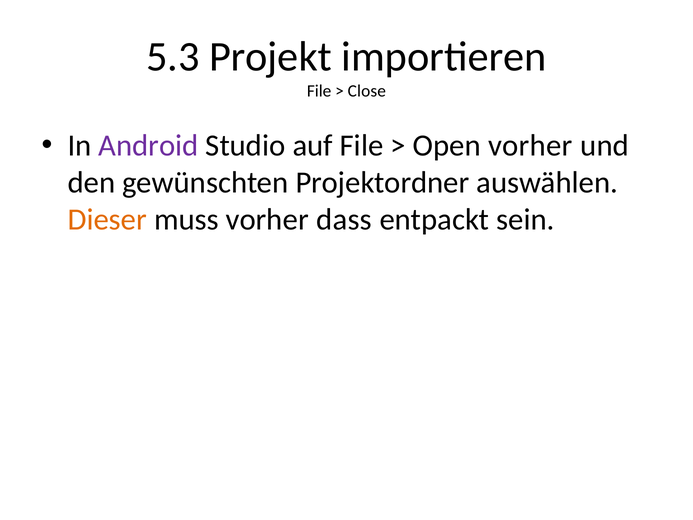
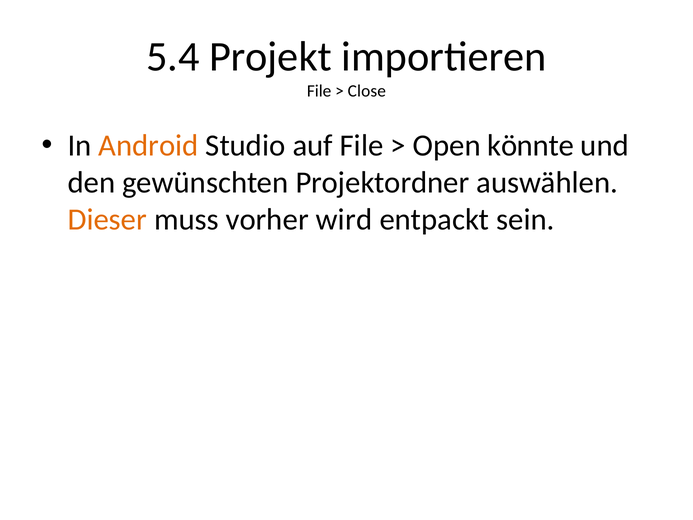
5.3: 5.3 -> 5.4
Android colour: purple -> orange
Open vorher: vorher -> könnte
dass: dass -> wird
